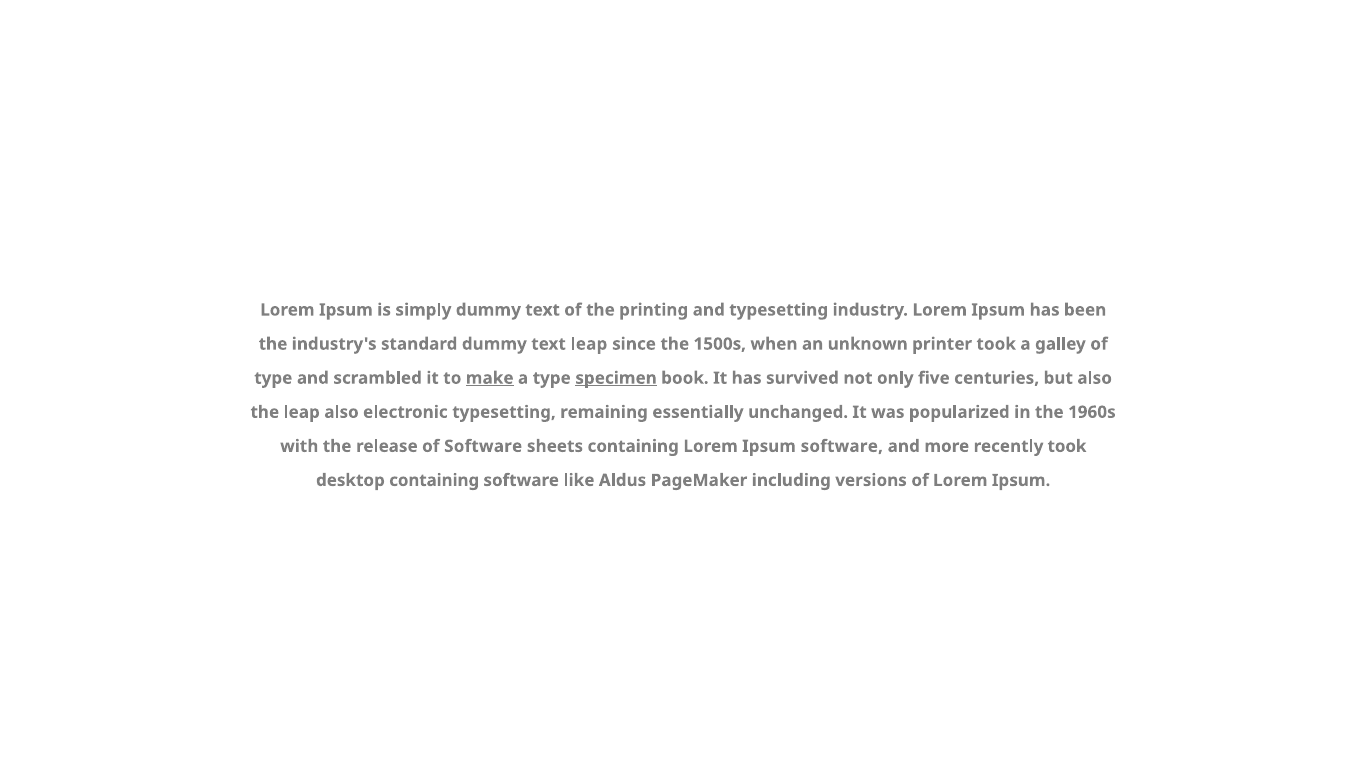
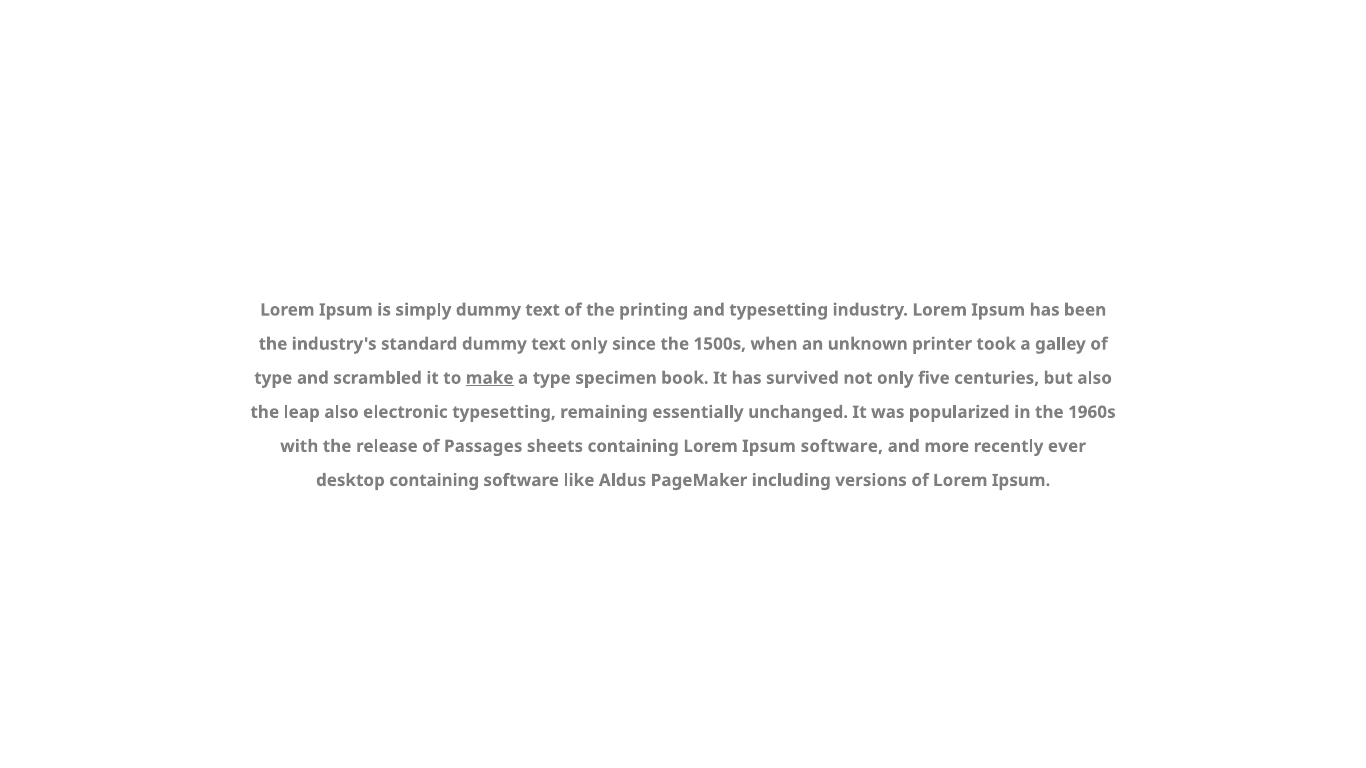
text leap: leap -> only
specimen underline: present -> none
of Software: Software -> Passages
recently took: took -> ever
